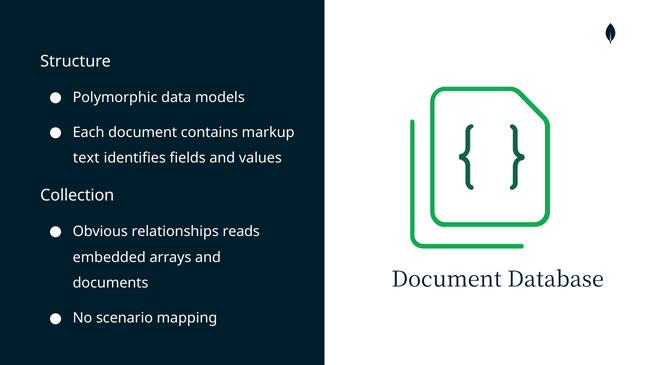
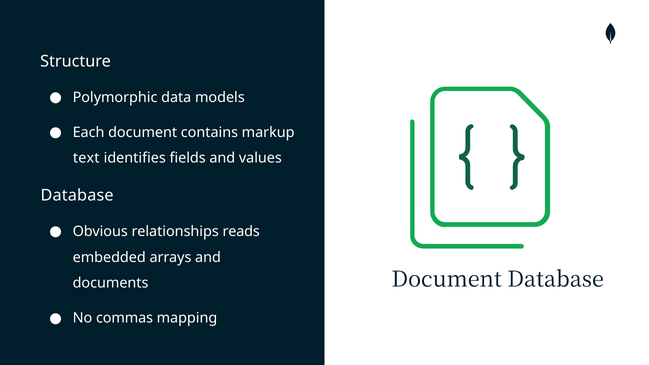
Collection at (77, 196): Collection -> Database
scenario: scenario -> commas
